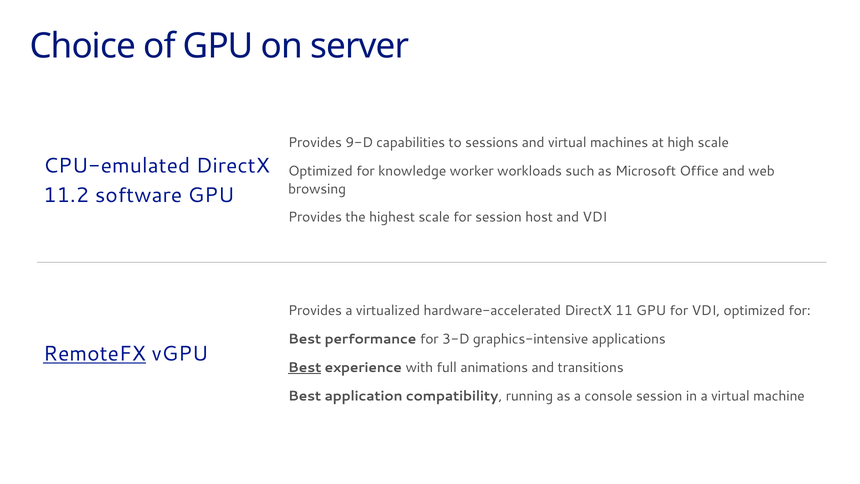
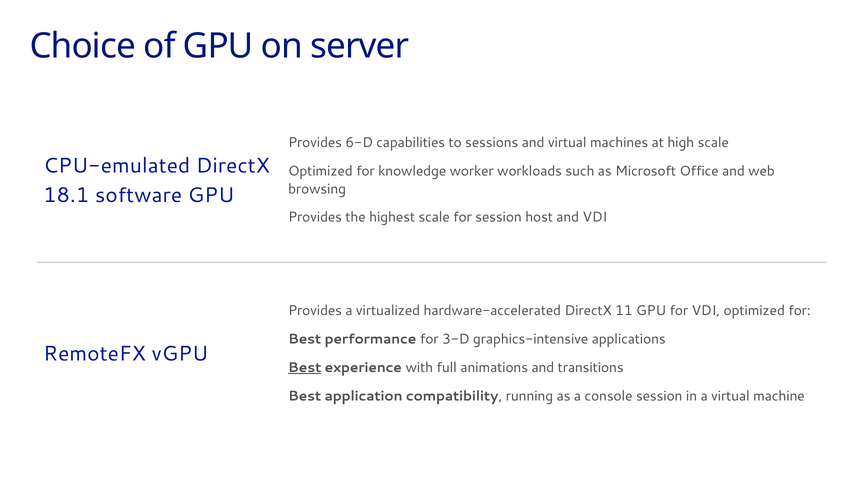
9-D: 9-D -> 6-D
11.2: 11.2 -> 18.1
RemoteFX underline: present -> none
